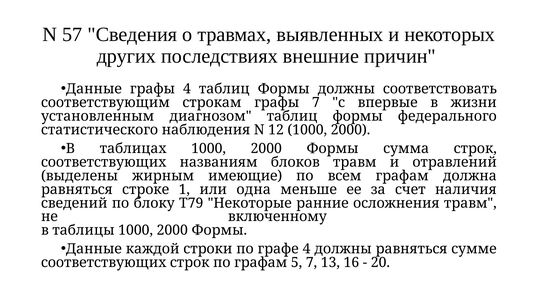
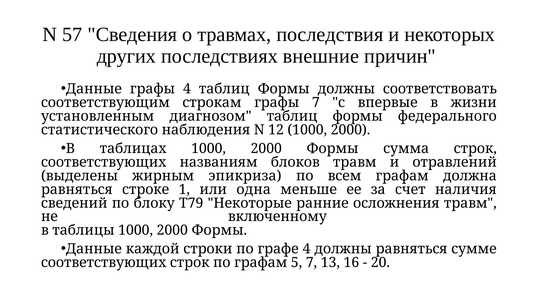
выявленных: выявленных -> последствия
имеющие: имеющие -> эпикриза
